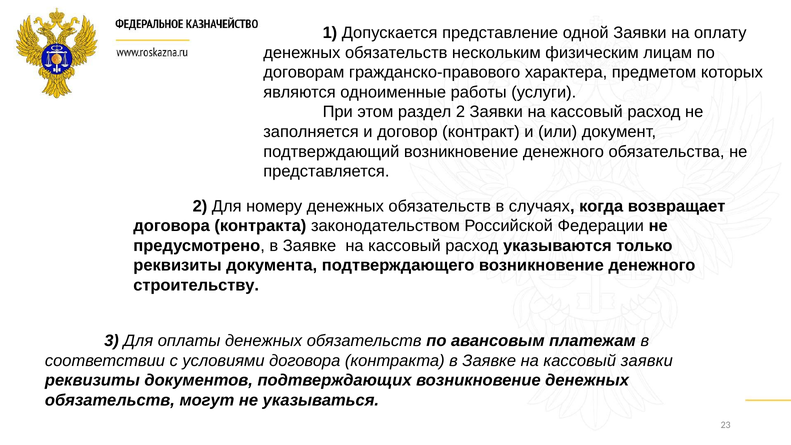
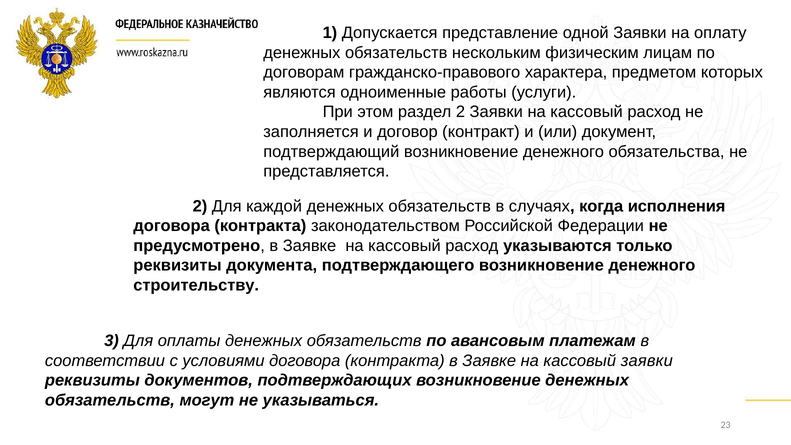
номеру: номеру -> каждой
возвращает: возвращает -> исполнения
